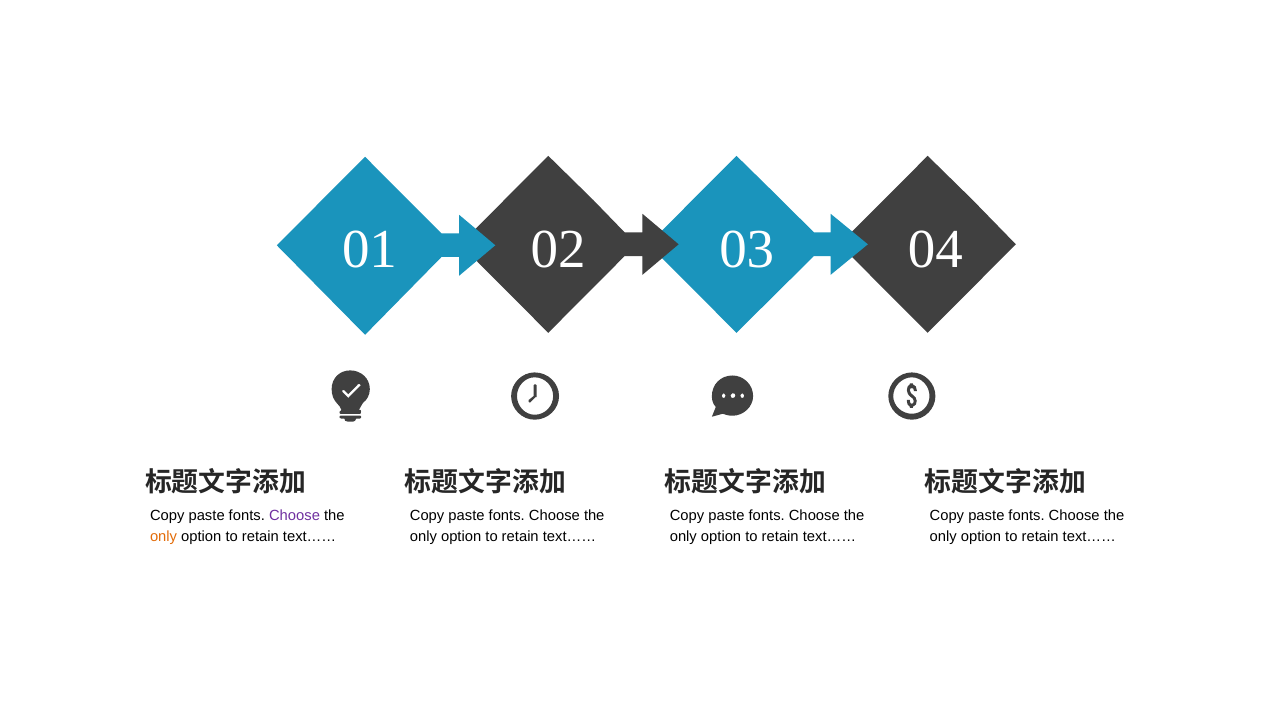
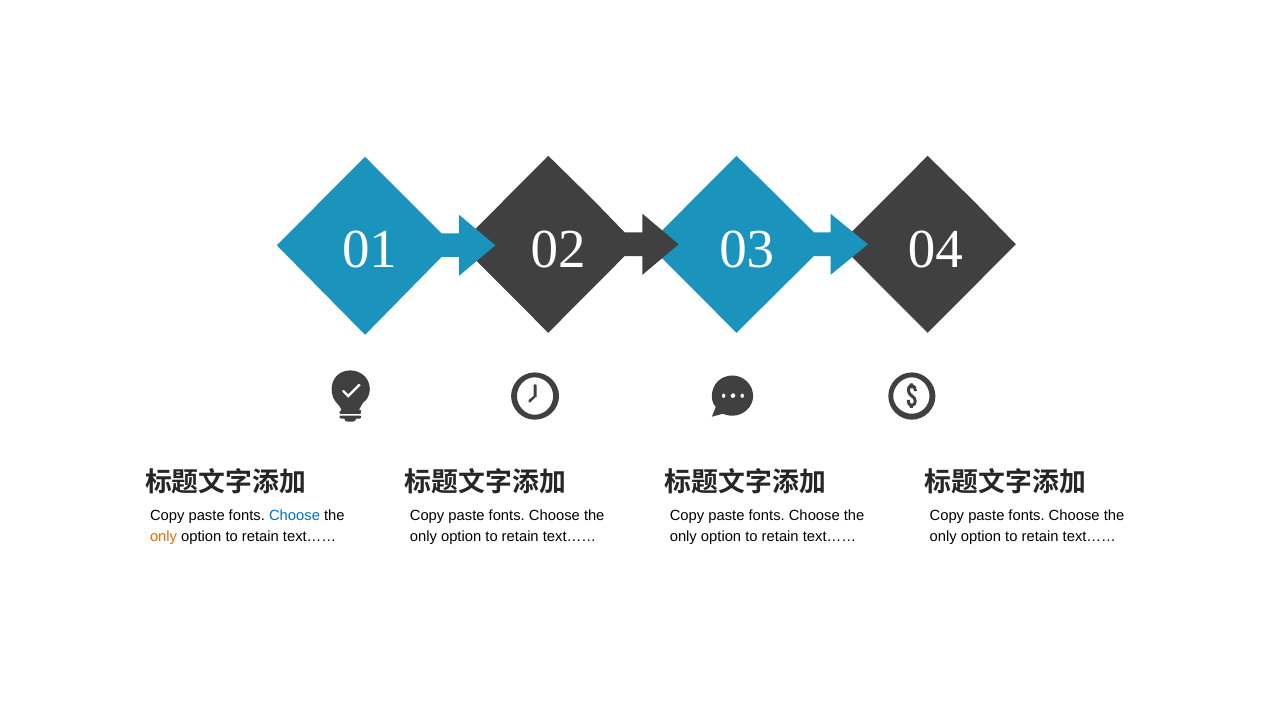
Choose at (294, 515) colour: purple -> blue
